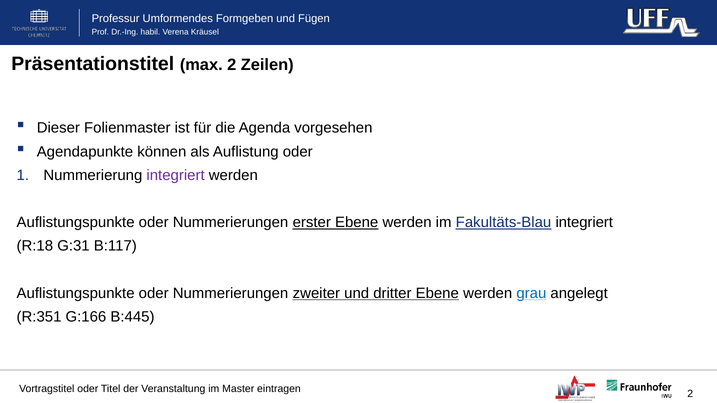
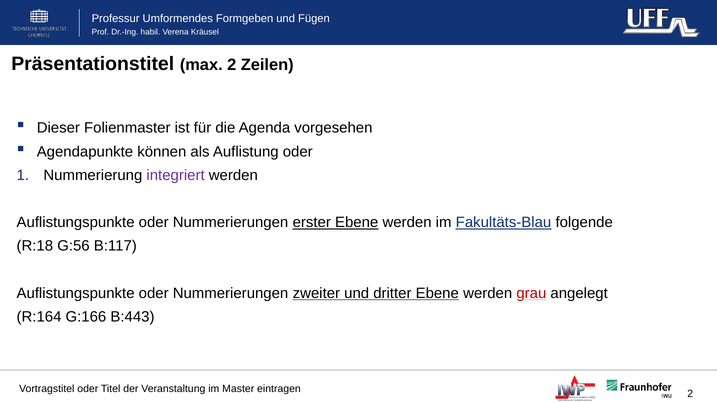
Fakultäts-Blau integriert: integriert -> folgende
G:31: G:31 -> G:56
grau colour: blue -> red
R:351: R:351 -> R:164
B:445: B:445 -> B:443
